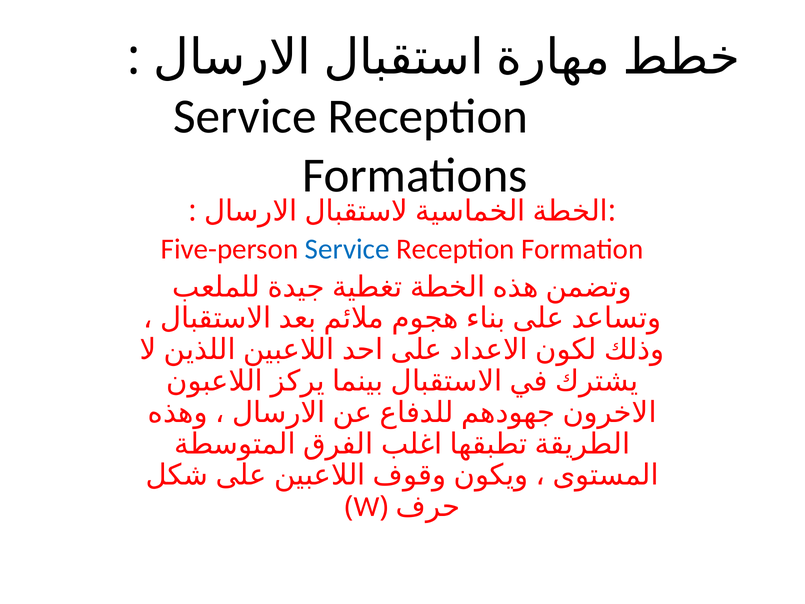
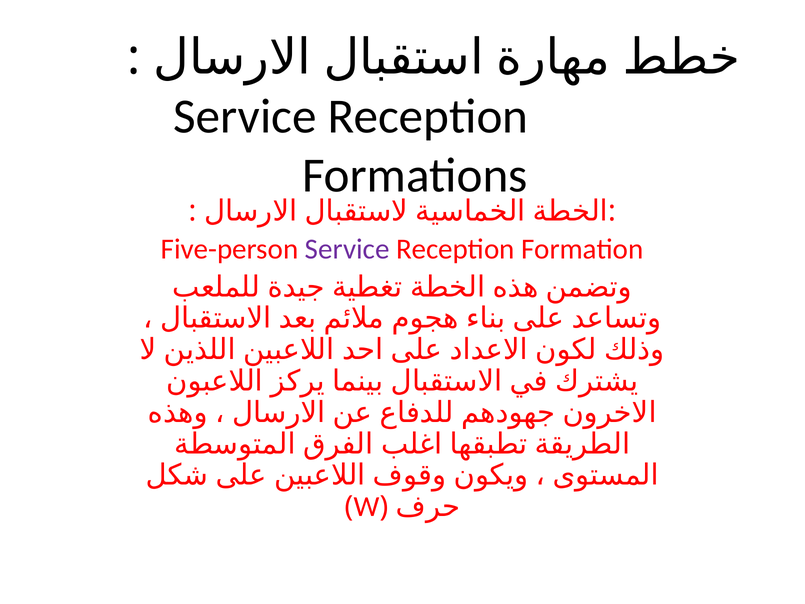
Service at (347, 249) colour: blue -> purple
